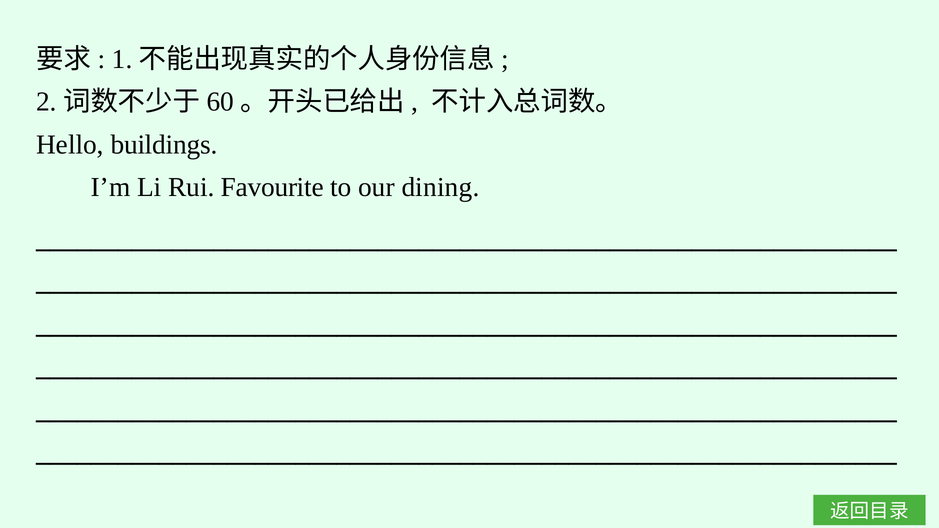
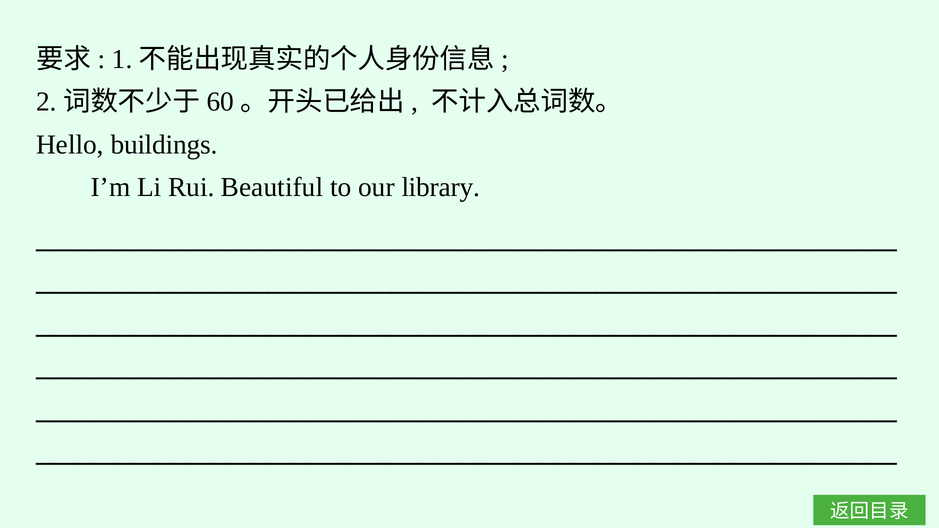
Favourite: Favourite -> Beautiful
dining: dining -> library
